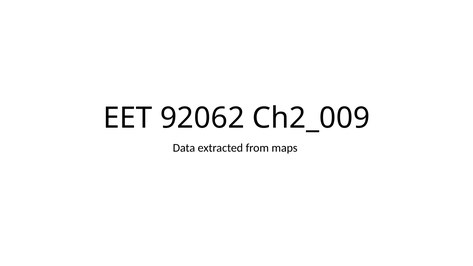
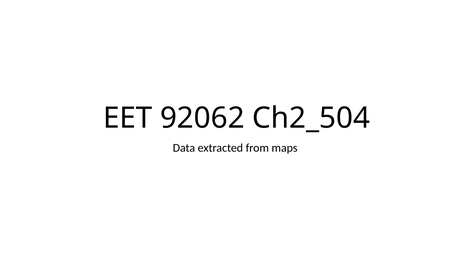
Ch2_009: Ch2_009 -> Ch2_504
